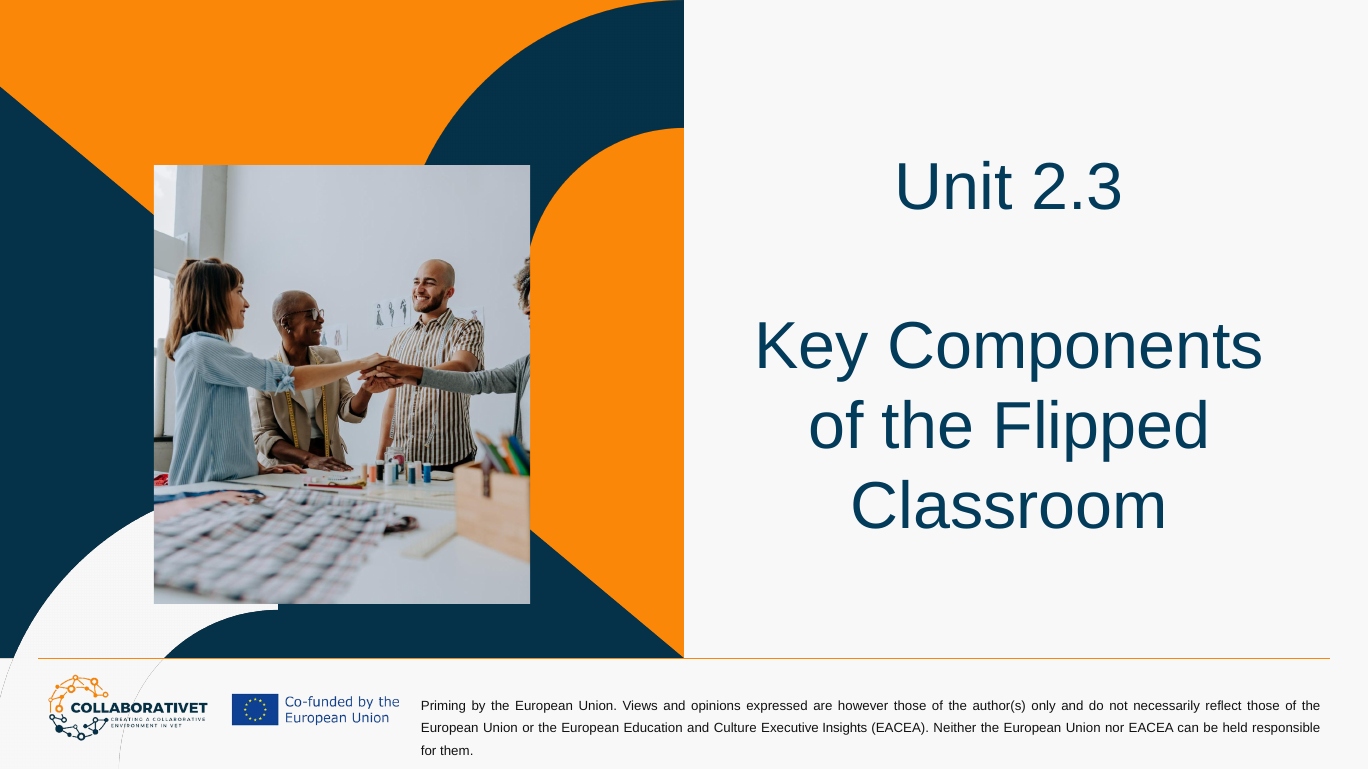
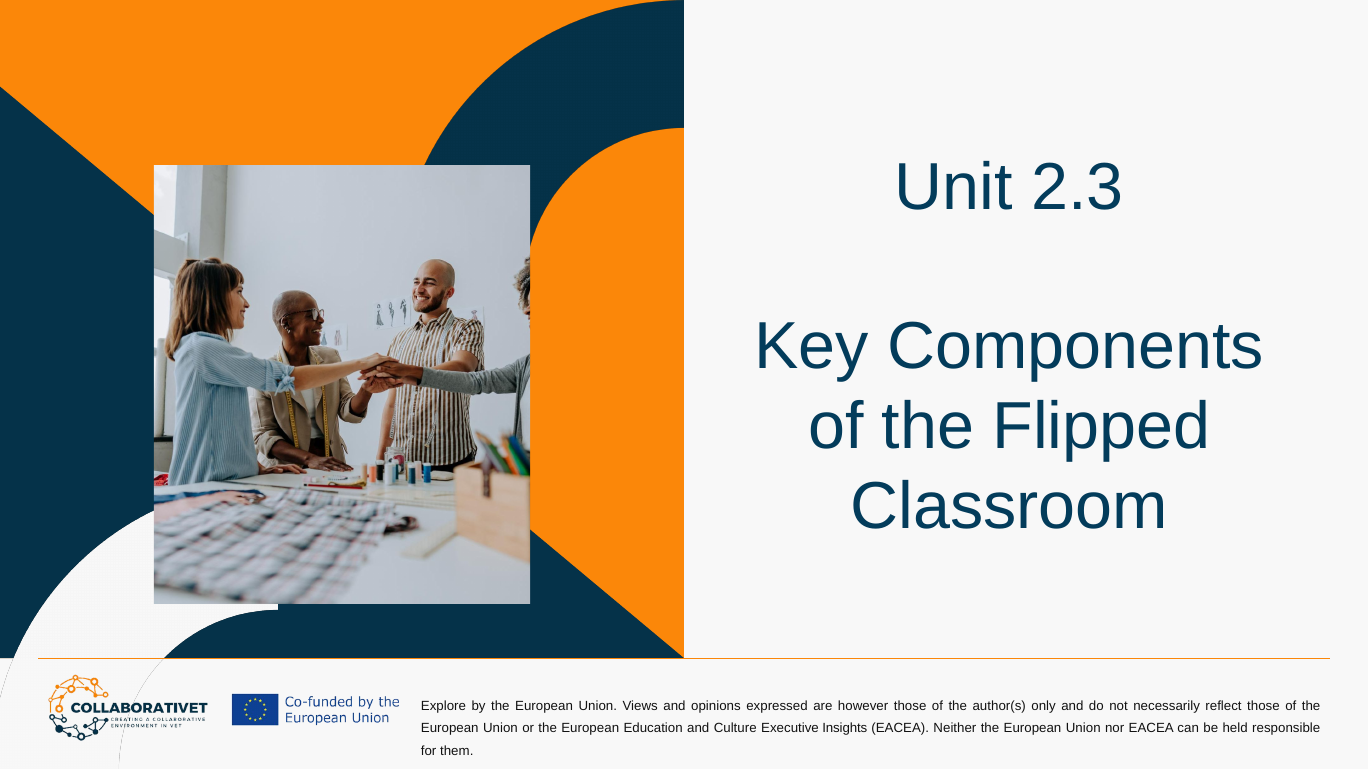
Priming: Priming -> Explore
